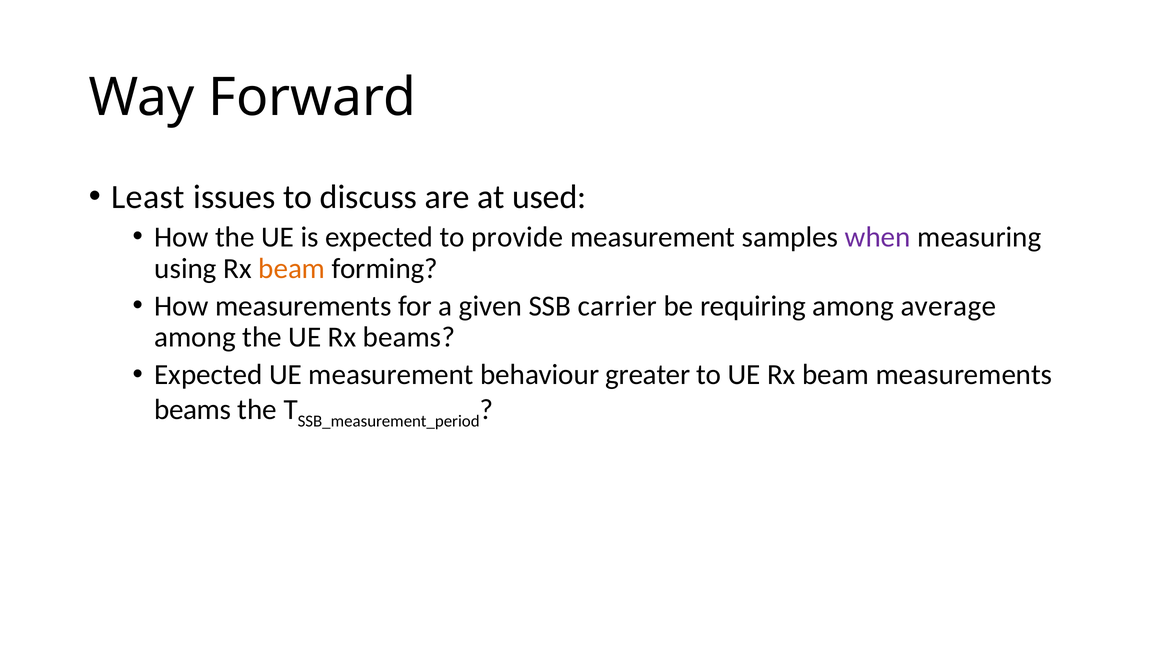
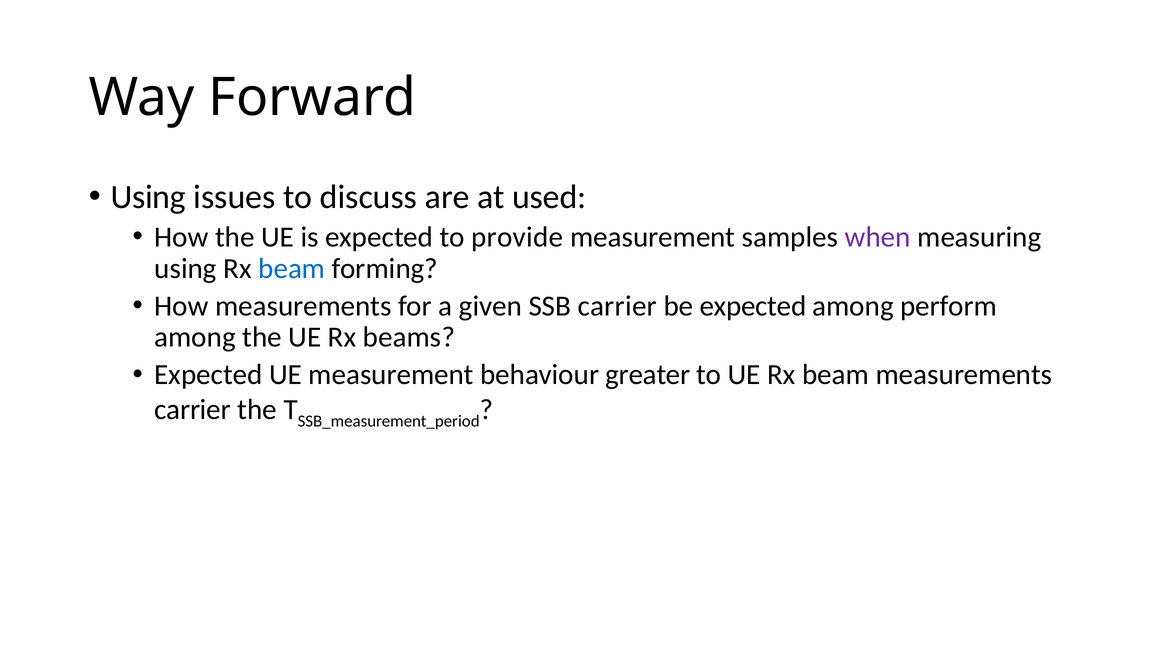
Least at (148, 197): Least -> Using
beam at (292, 269) colour: orange -> blue
be requiring: requiring -> expected
average: average -> perform
beams at (193, 410): beams -> carrier
